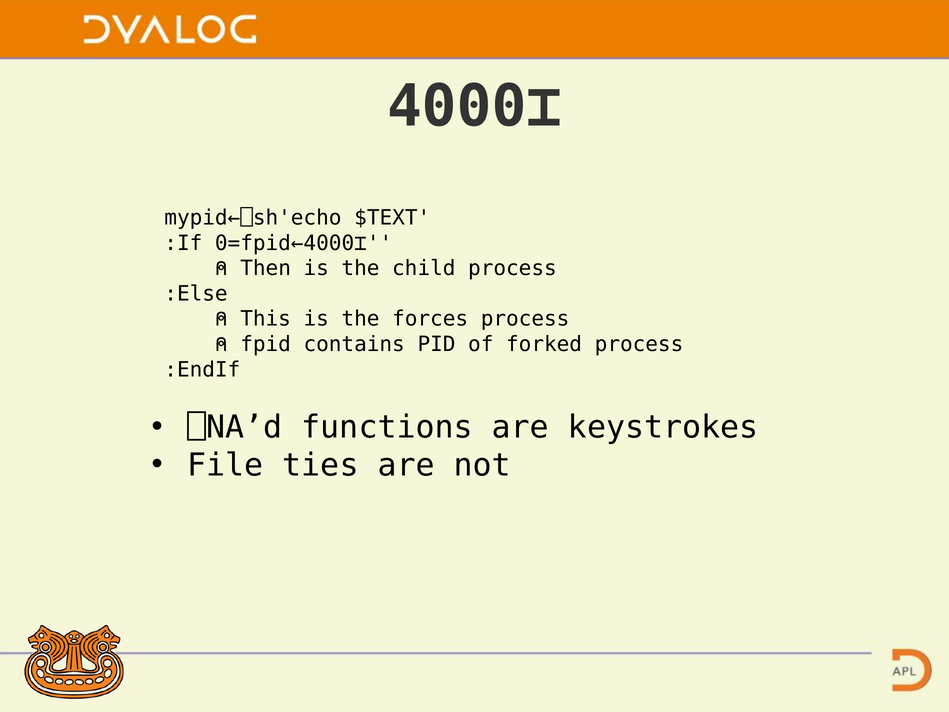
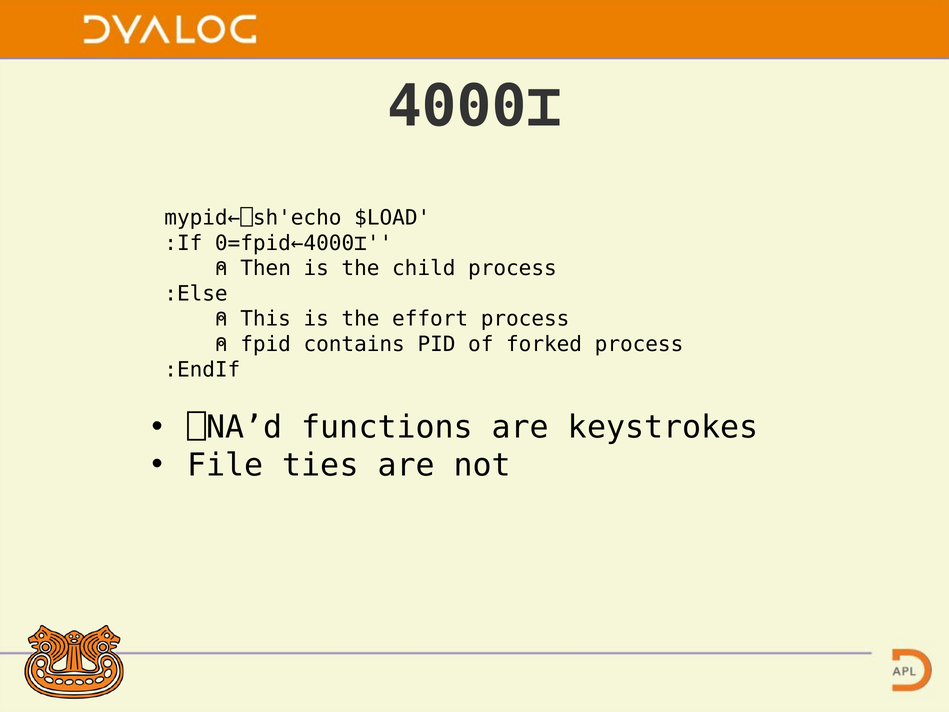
$TEXT: $TEXT -> $LOAD
forces: forces -> effort
